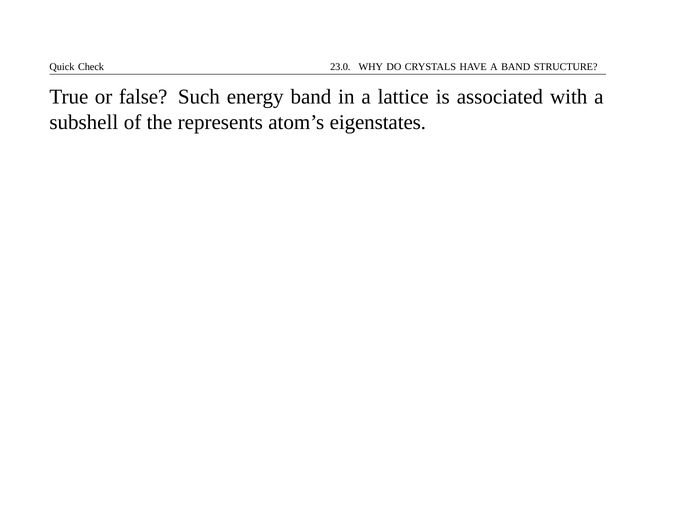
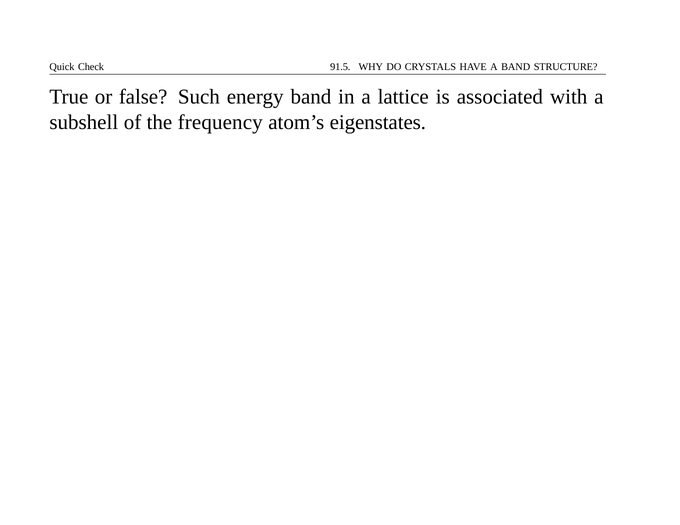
23.0: 23.0 -> 91.5
represents: represents -> frequency
